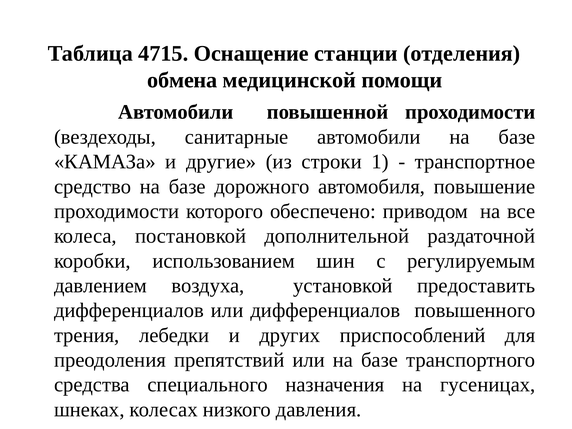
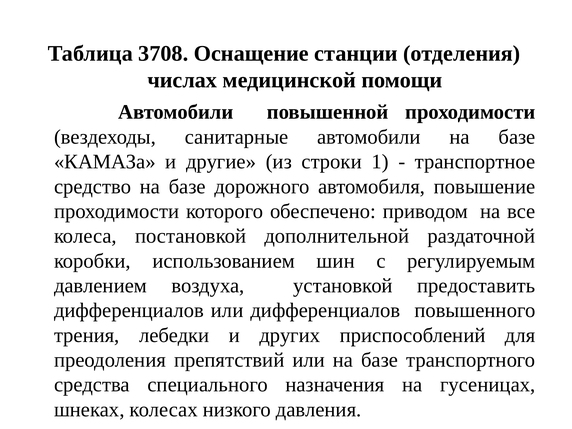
4715: 4715 -> 3708
обмена: обмена -> числах
